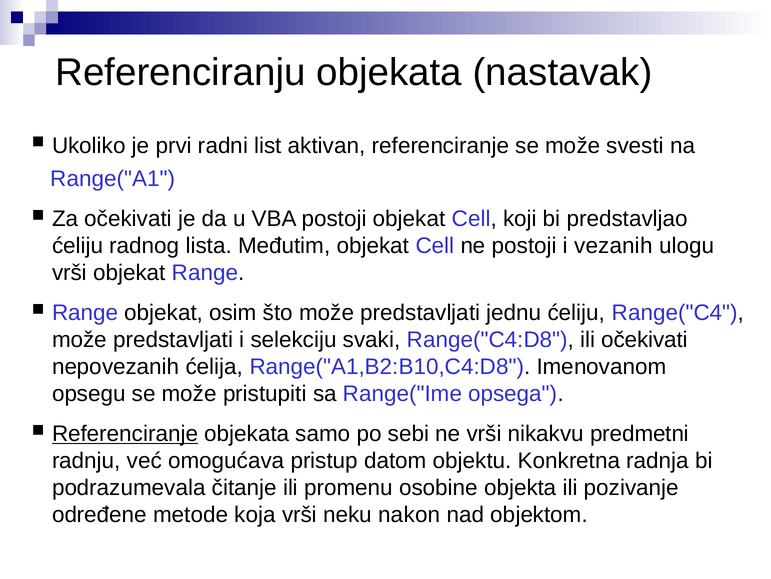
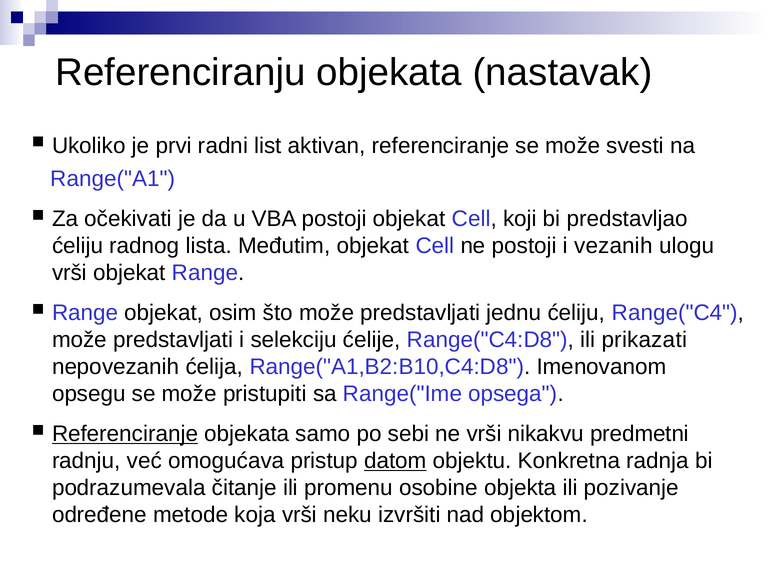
svaki: svaki -> ćelije
ili očekivati: očekivati -> prikazati
datom underline: none -> present
nakon: nakon -> izvršiti
